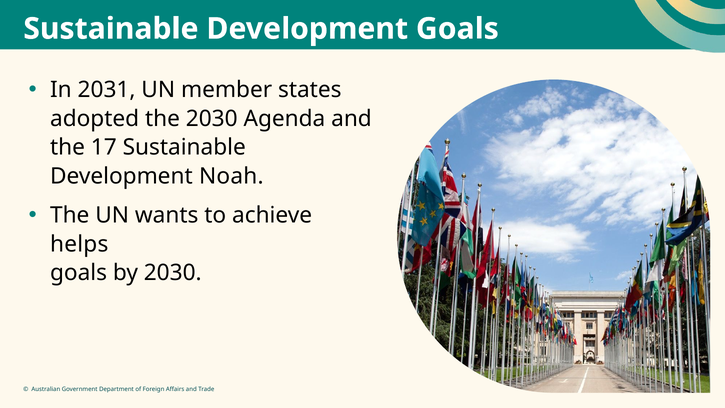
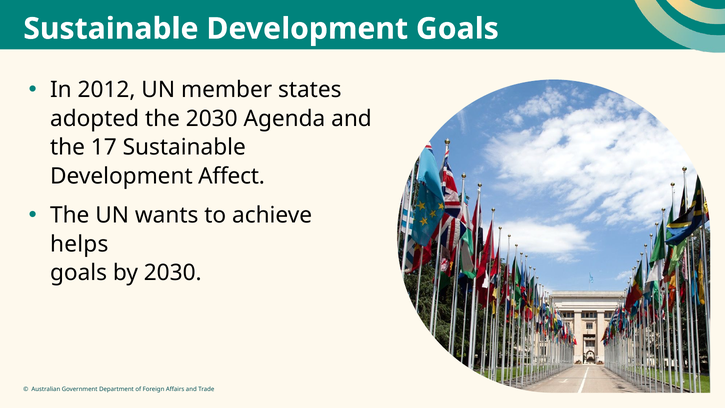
2031: 2031 -> 2012
Noah: Noah -> Affect
